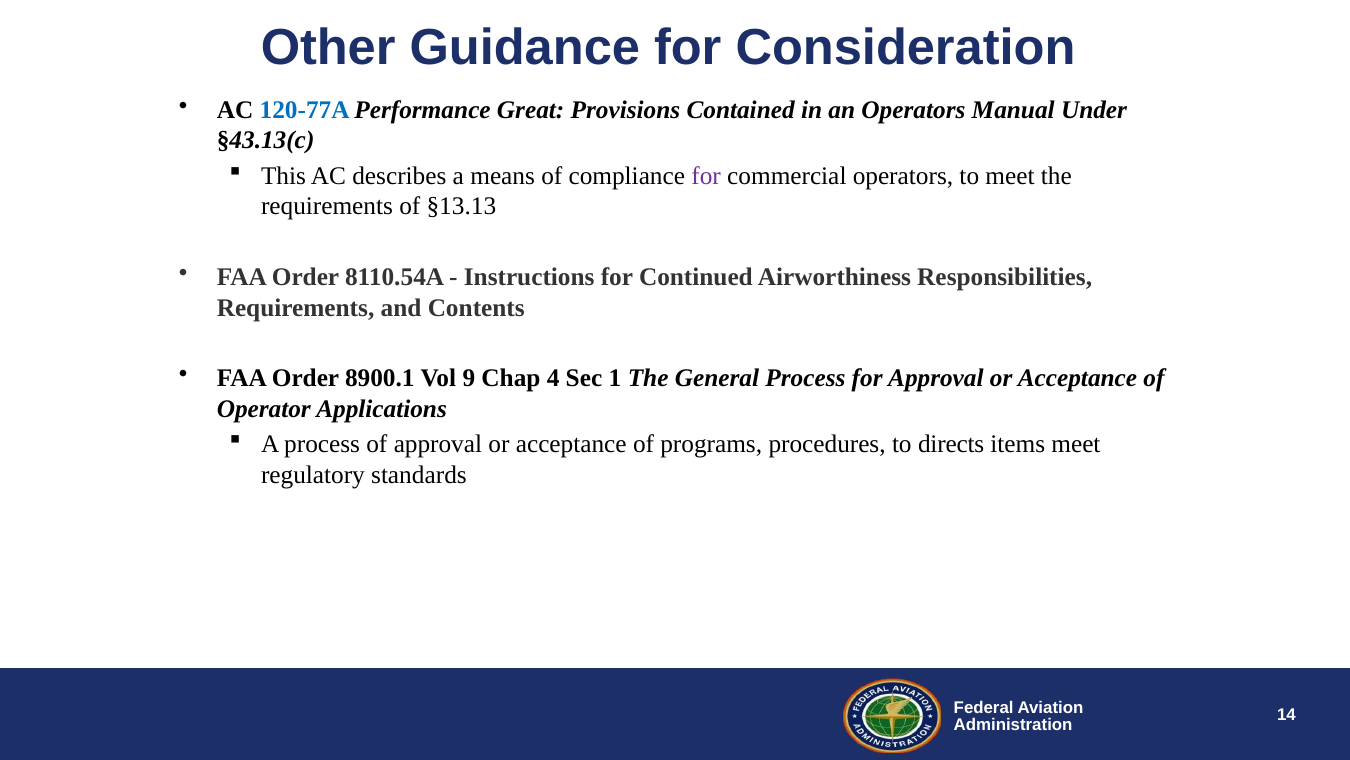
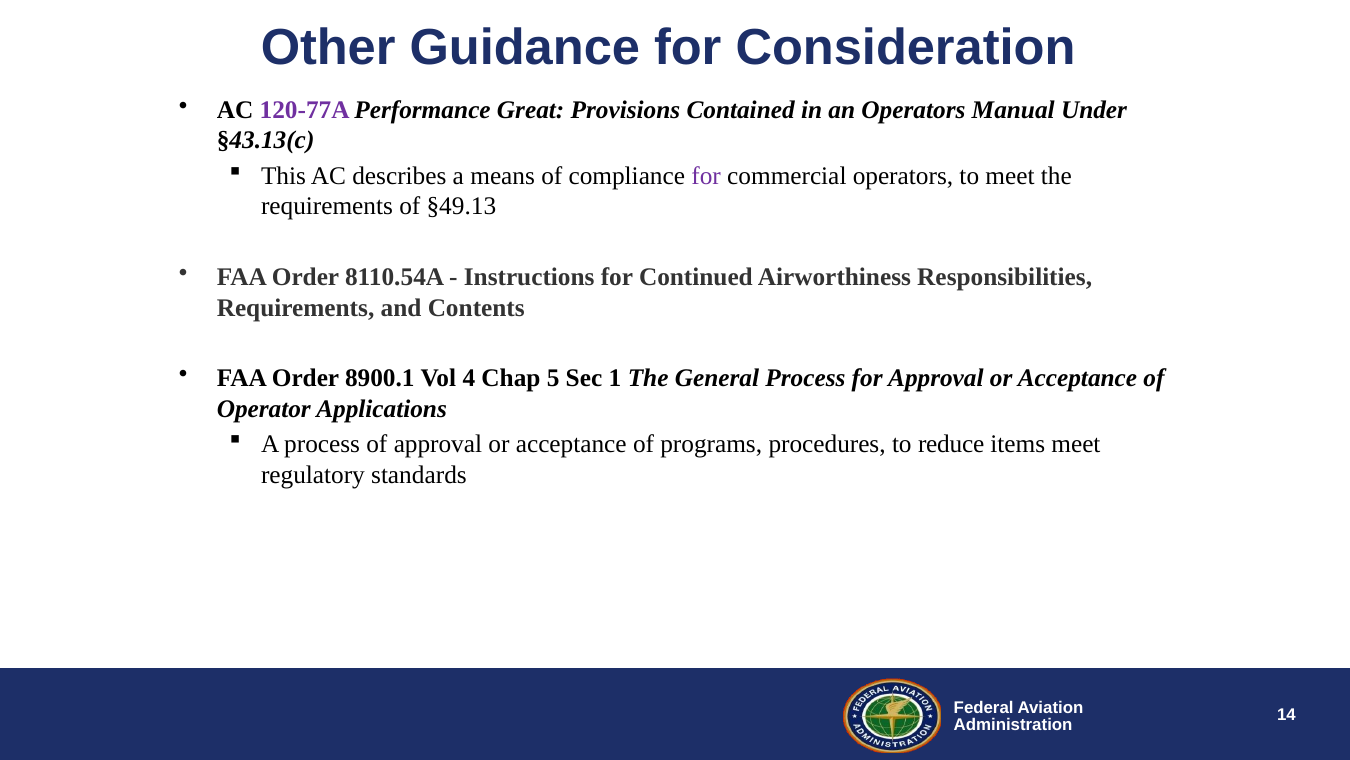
120-77A colour: blue -> purple
§13.13: §13.13 -> §49.13
9: 9 -> 4
4: 4 -> 5
directs: directs -> reduce
